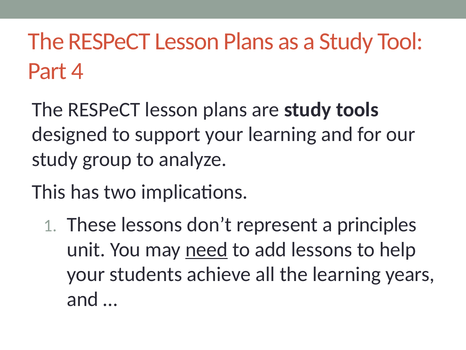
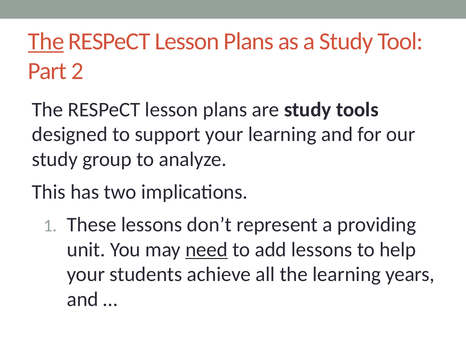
The at (46, 41) underline: none -> present
4: 4 -> 2
principles: principles -> providing
